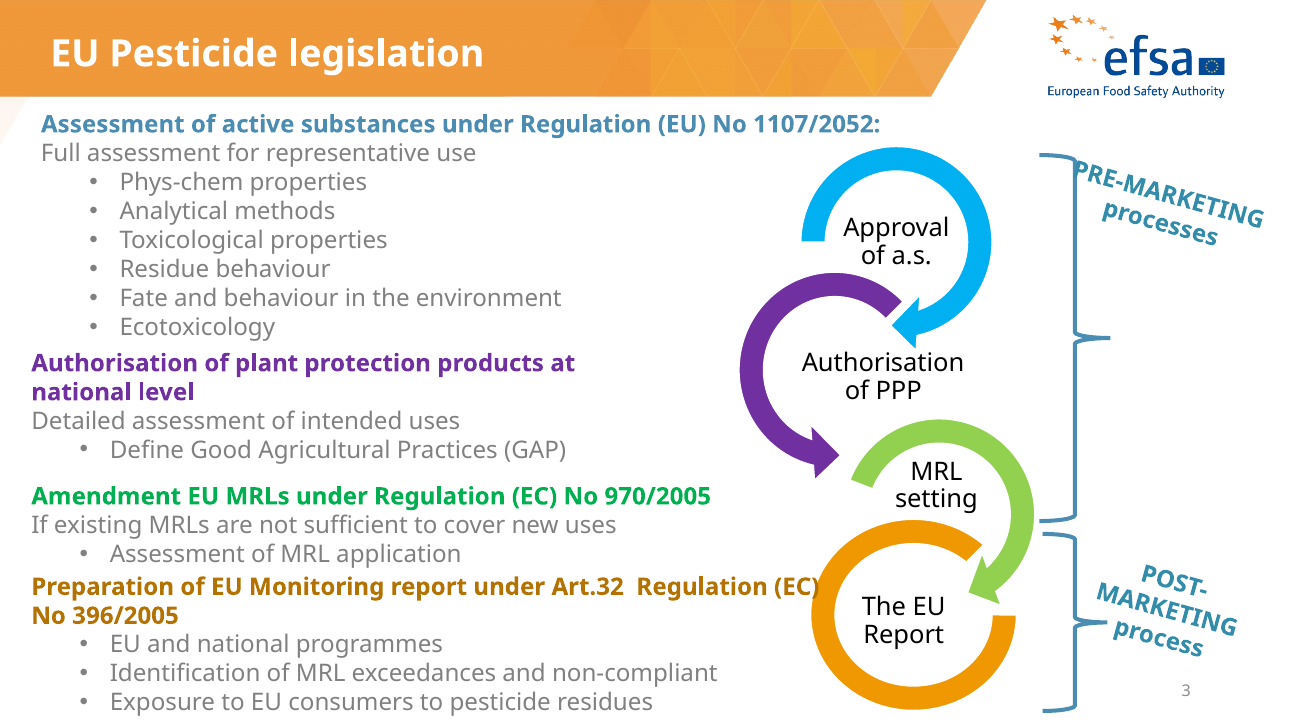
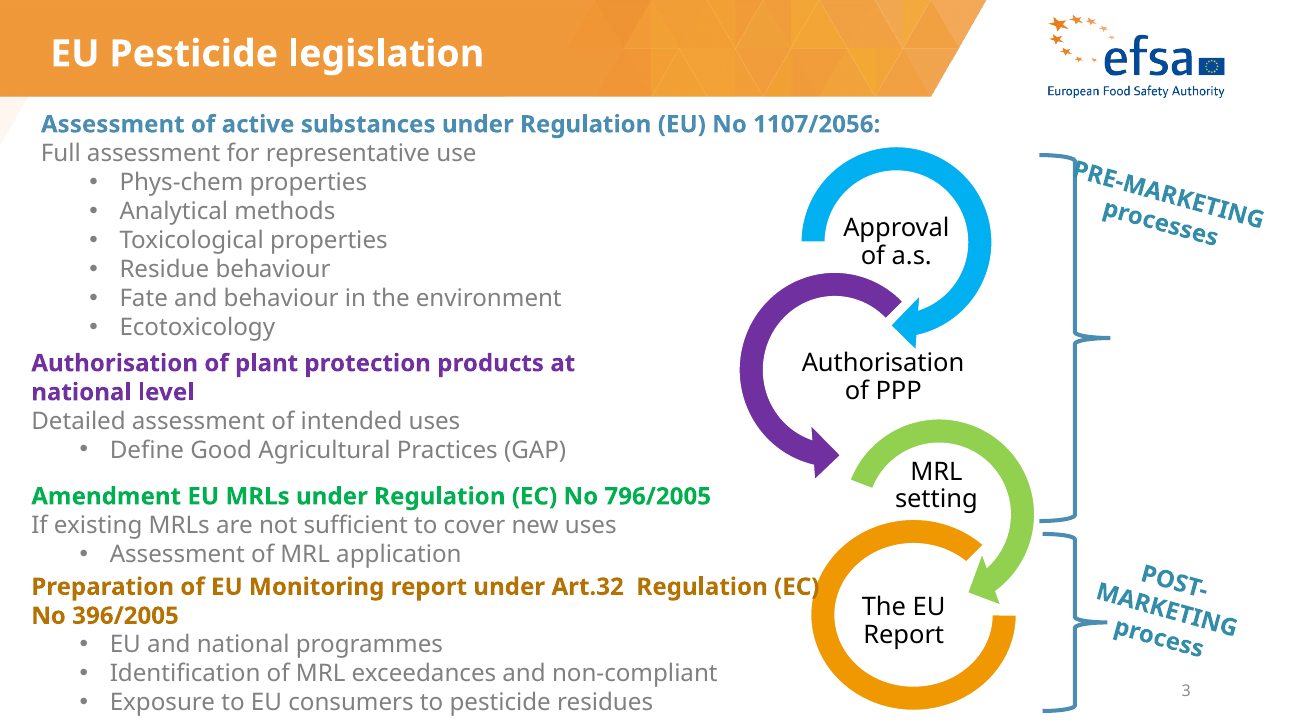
1107/2052: 1107/2052 -> 1107/2056
970/2005: 970/2005 -> 796/2005
